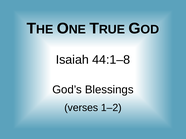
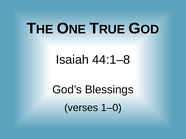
1–2: 1–2 -> 1–0
